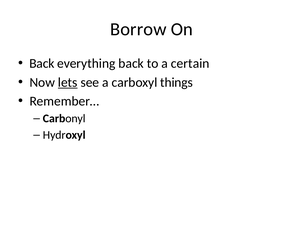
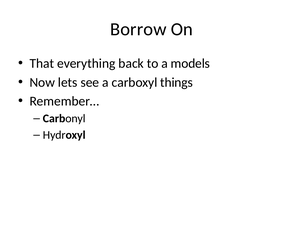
Back at (42, 64): Back -> That
certain: certain -> models
lets underline: present -> none
